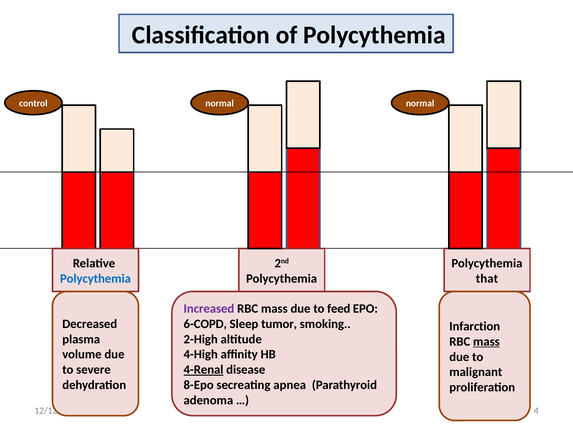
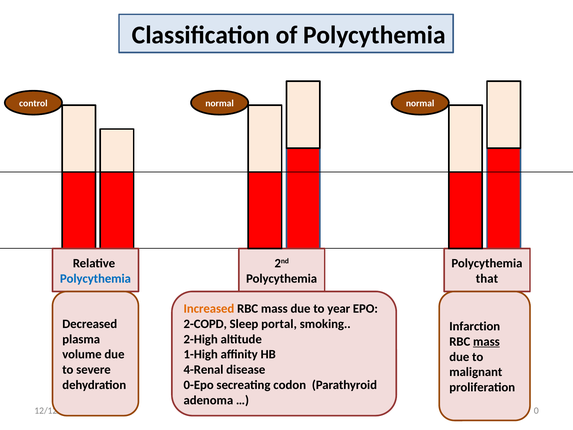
Increased colour: purple -> orange
feed: feed -> year
6-COPD: 6-COPD -> 2-COPD
tumor: tumor -> portal
4-High: 4-High -> 1-High
4-Renal underline: present -> none
8-Epo: 8-Epo -> 0-Epo
apnea: apnea -> codon
4: 4 -> 0
